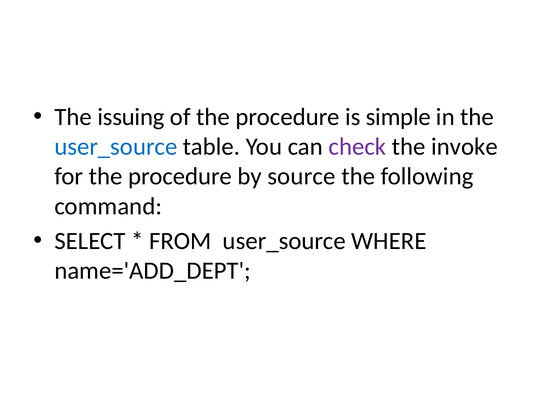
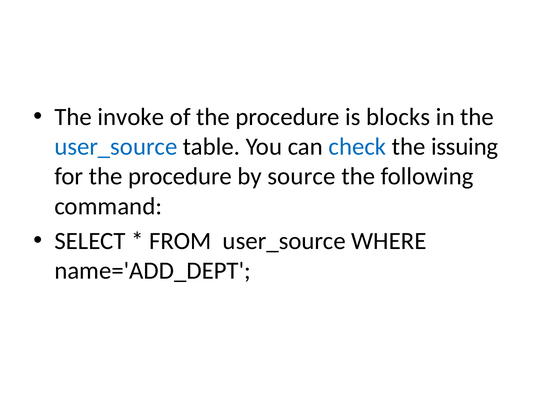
issuing: issuing -> invoke
simple: simple -> blocks
check colour: purple -> blue
invoke: invoke -> issuing
